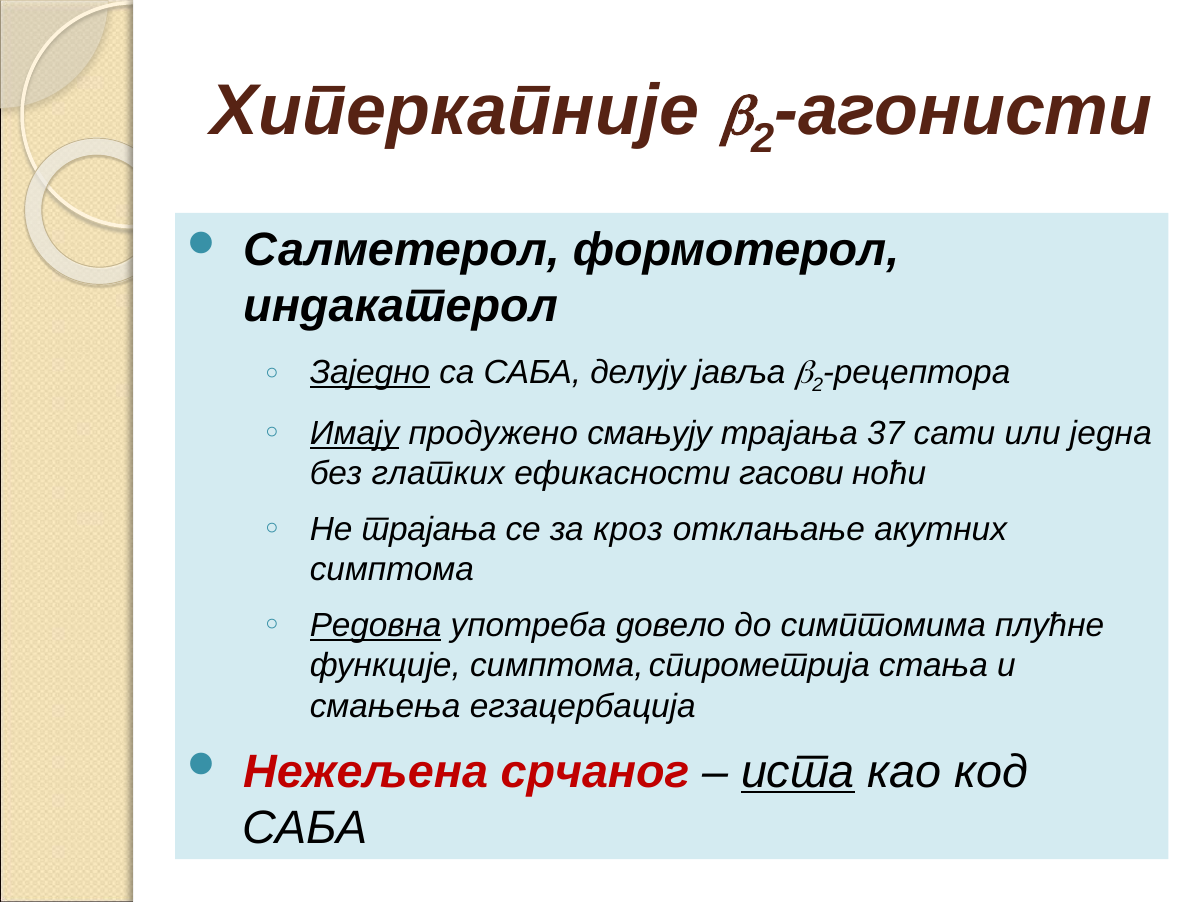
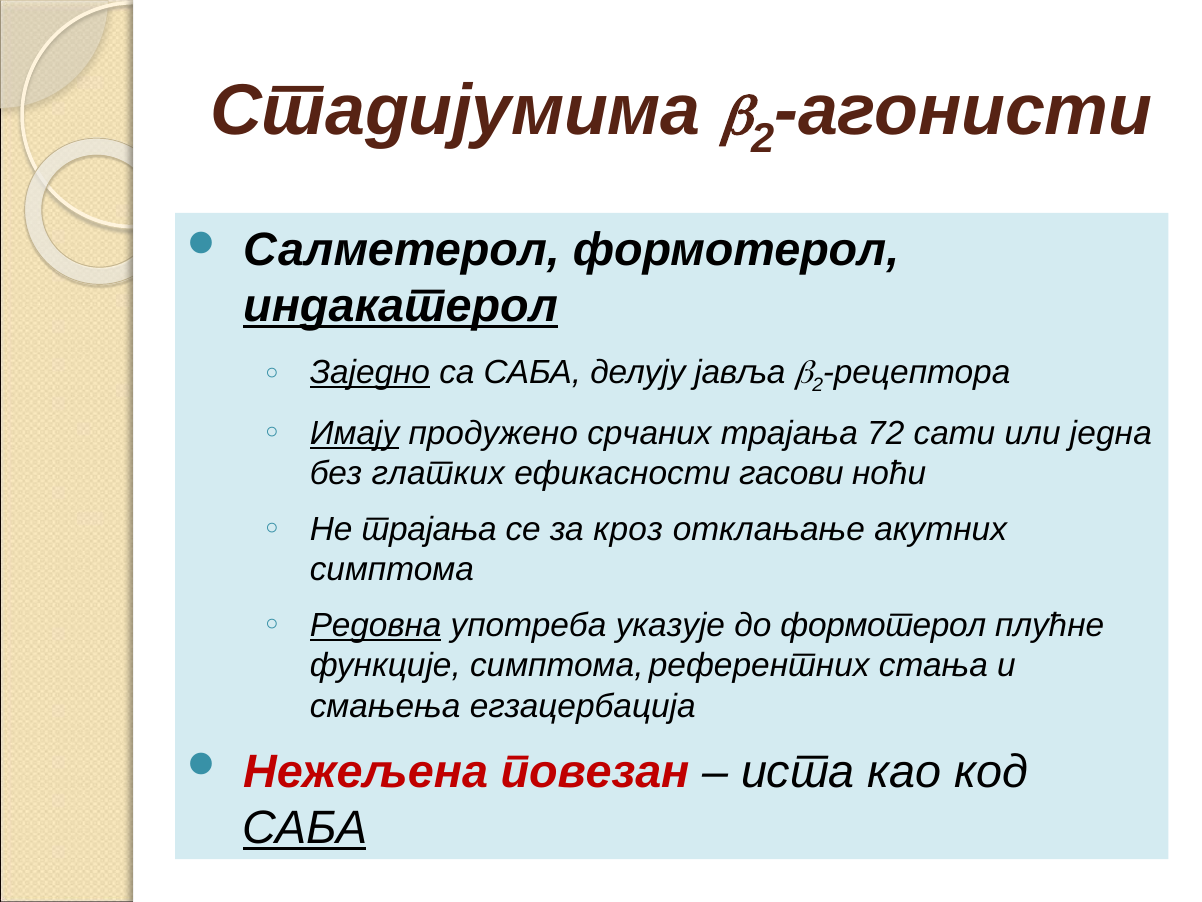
Хиперкапније: Хиперкапније -> Стадијумима
индакатерол underline: none -> present
смањују: смањују -> срчаних
37: 37 -> 72
довело: довело -> указује
до симптомима: симптомима -> формотерол
спирометрија: спирометрија -> референтних
срчаног: срчаног -> повезан
иста underline: present -> none
САБА at (305, 828) underline: none -> present
